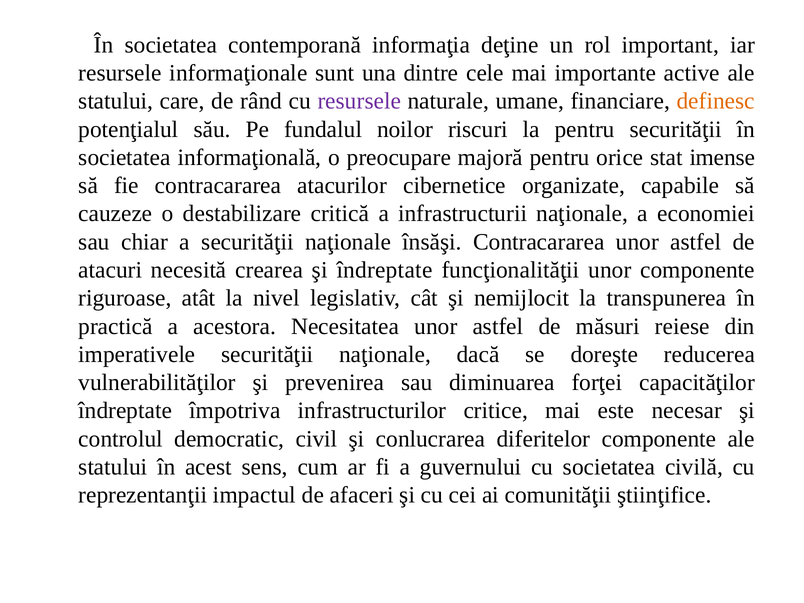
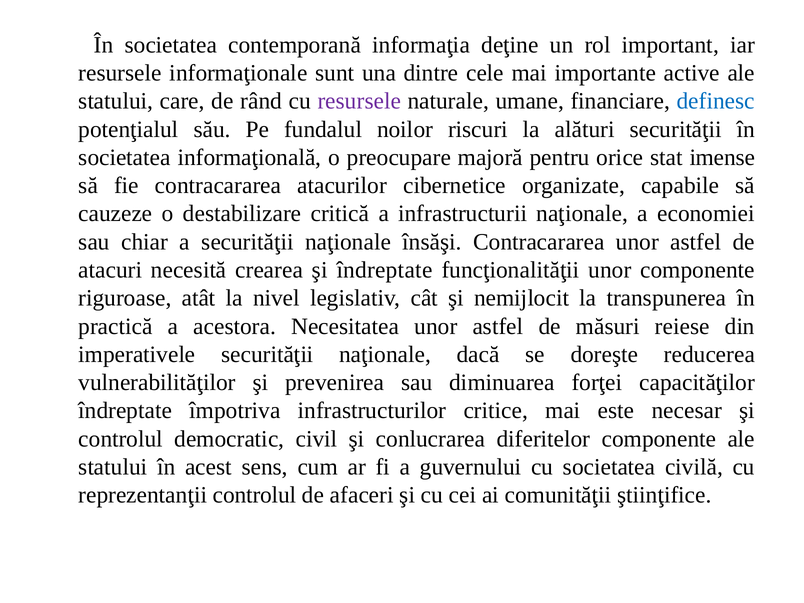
definesc colour: orange -> blue
la pentru: pentru -> alături
reprezentanţii impactul: impactul -> controlul
